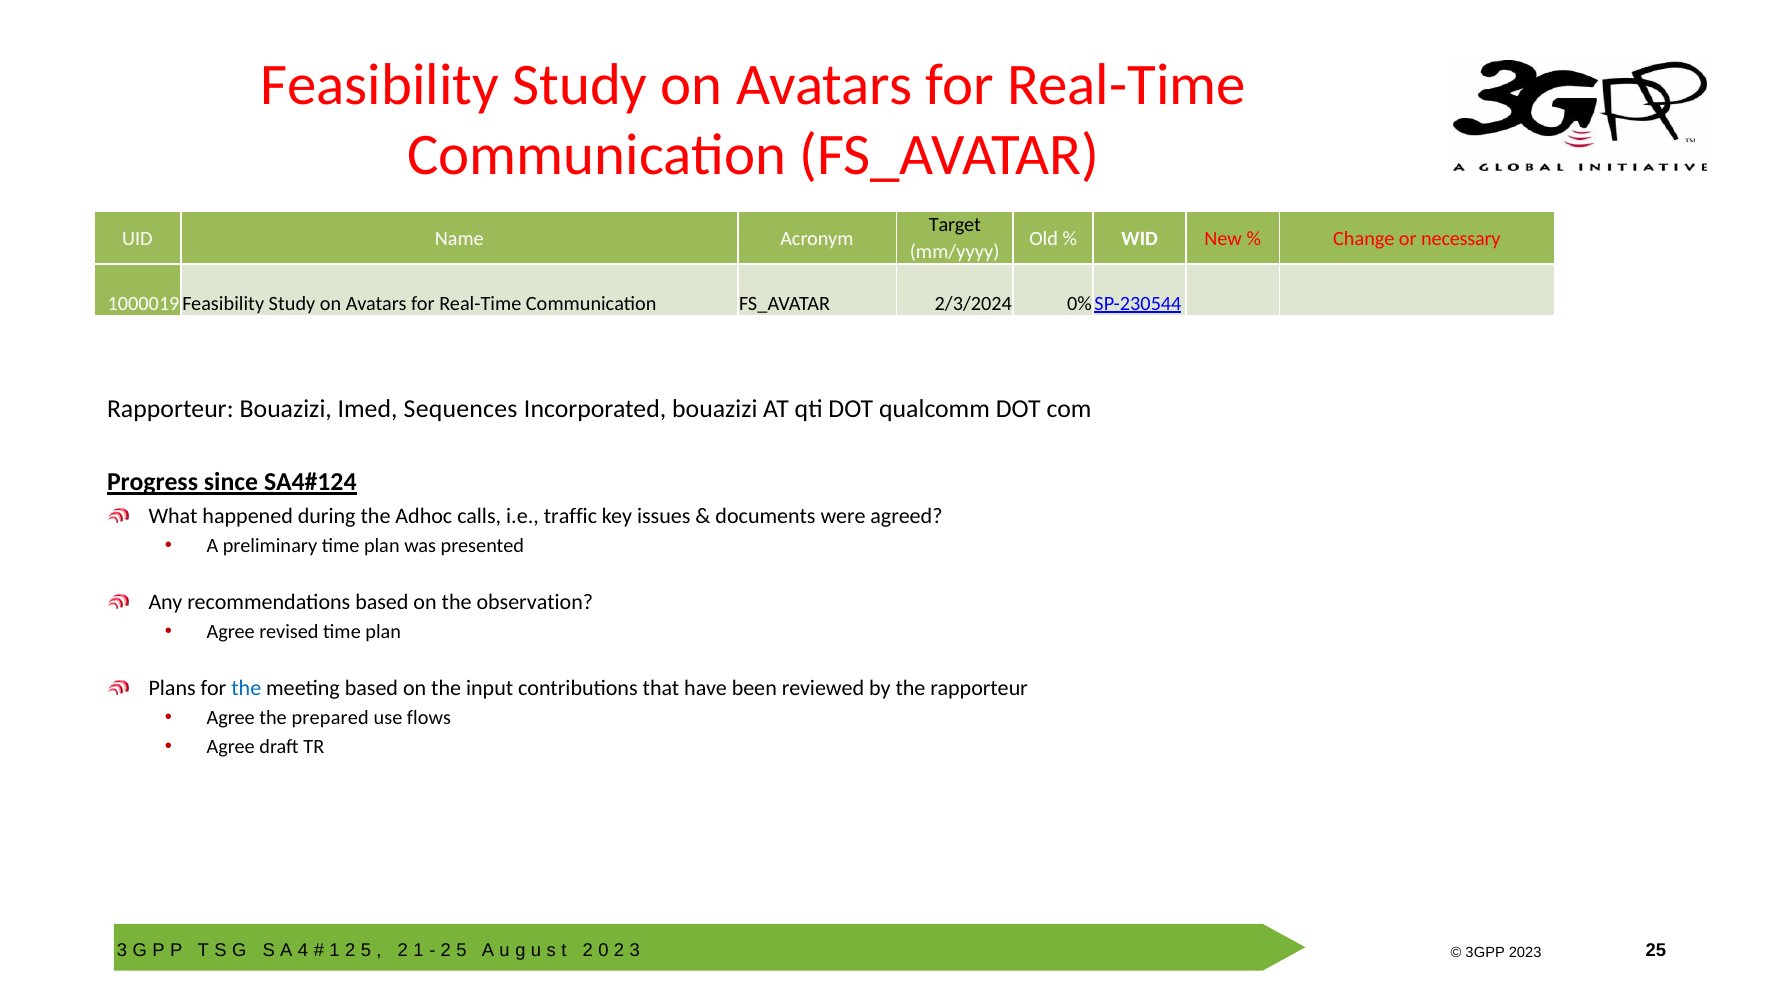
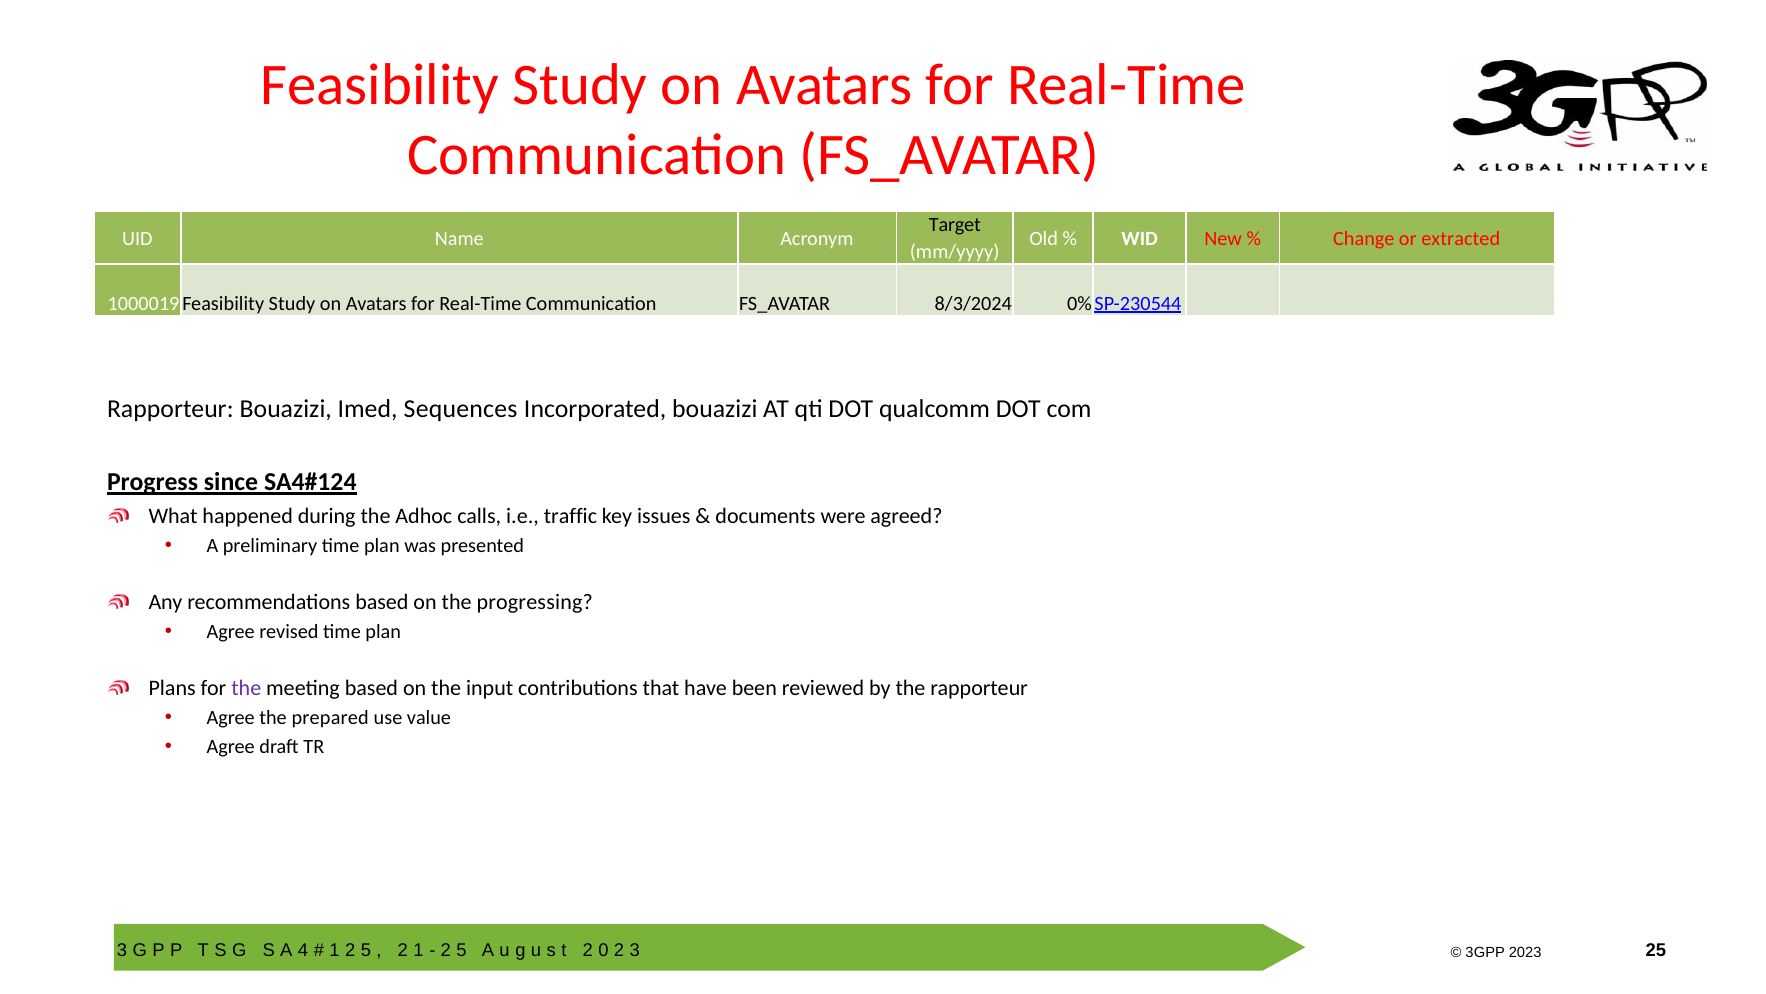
necessary: necessary -> extracted
2/3/2024: 2/3/2024 -> 8/3/2024
observation: observation -> progressing
the at (246, 688) colour: blue -> purple
flows: flows -> value
